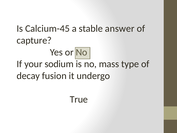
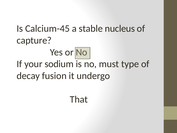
answer: answer -> nucleus
mass: mass -> must
True: True -> That
